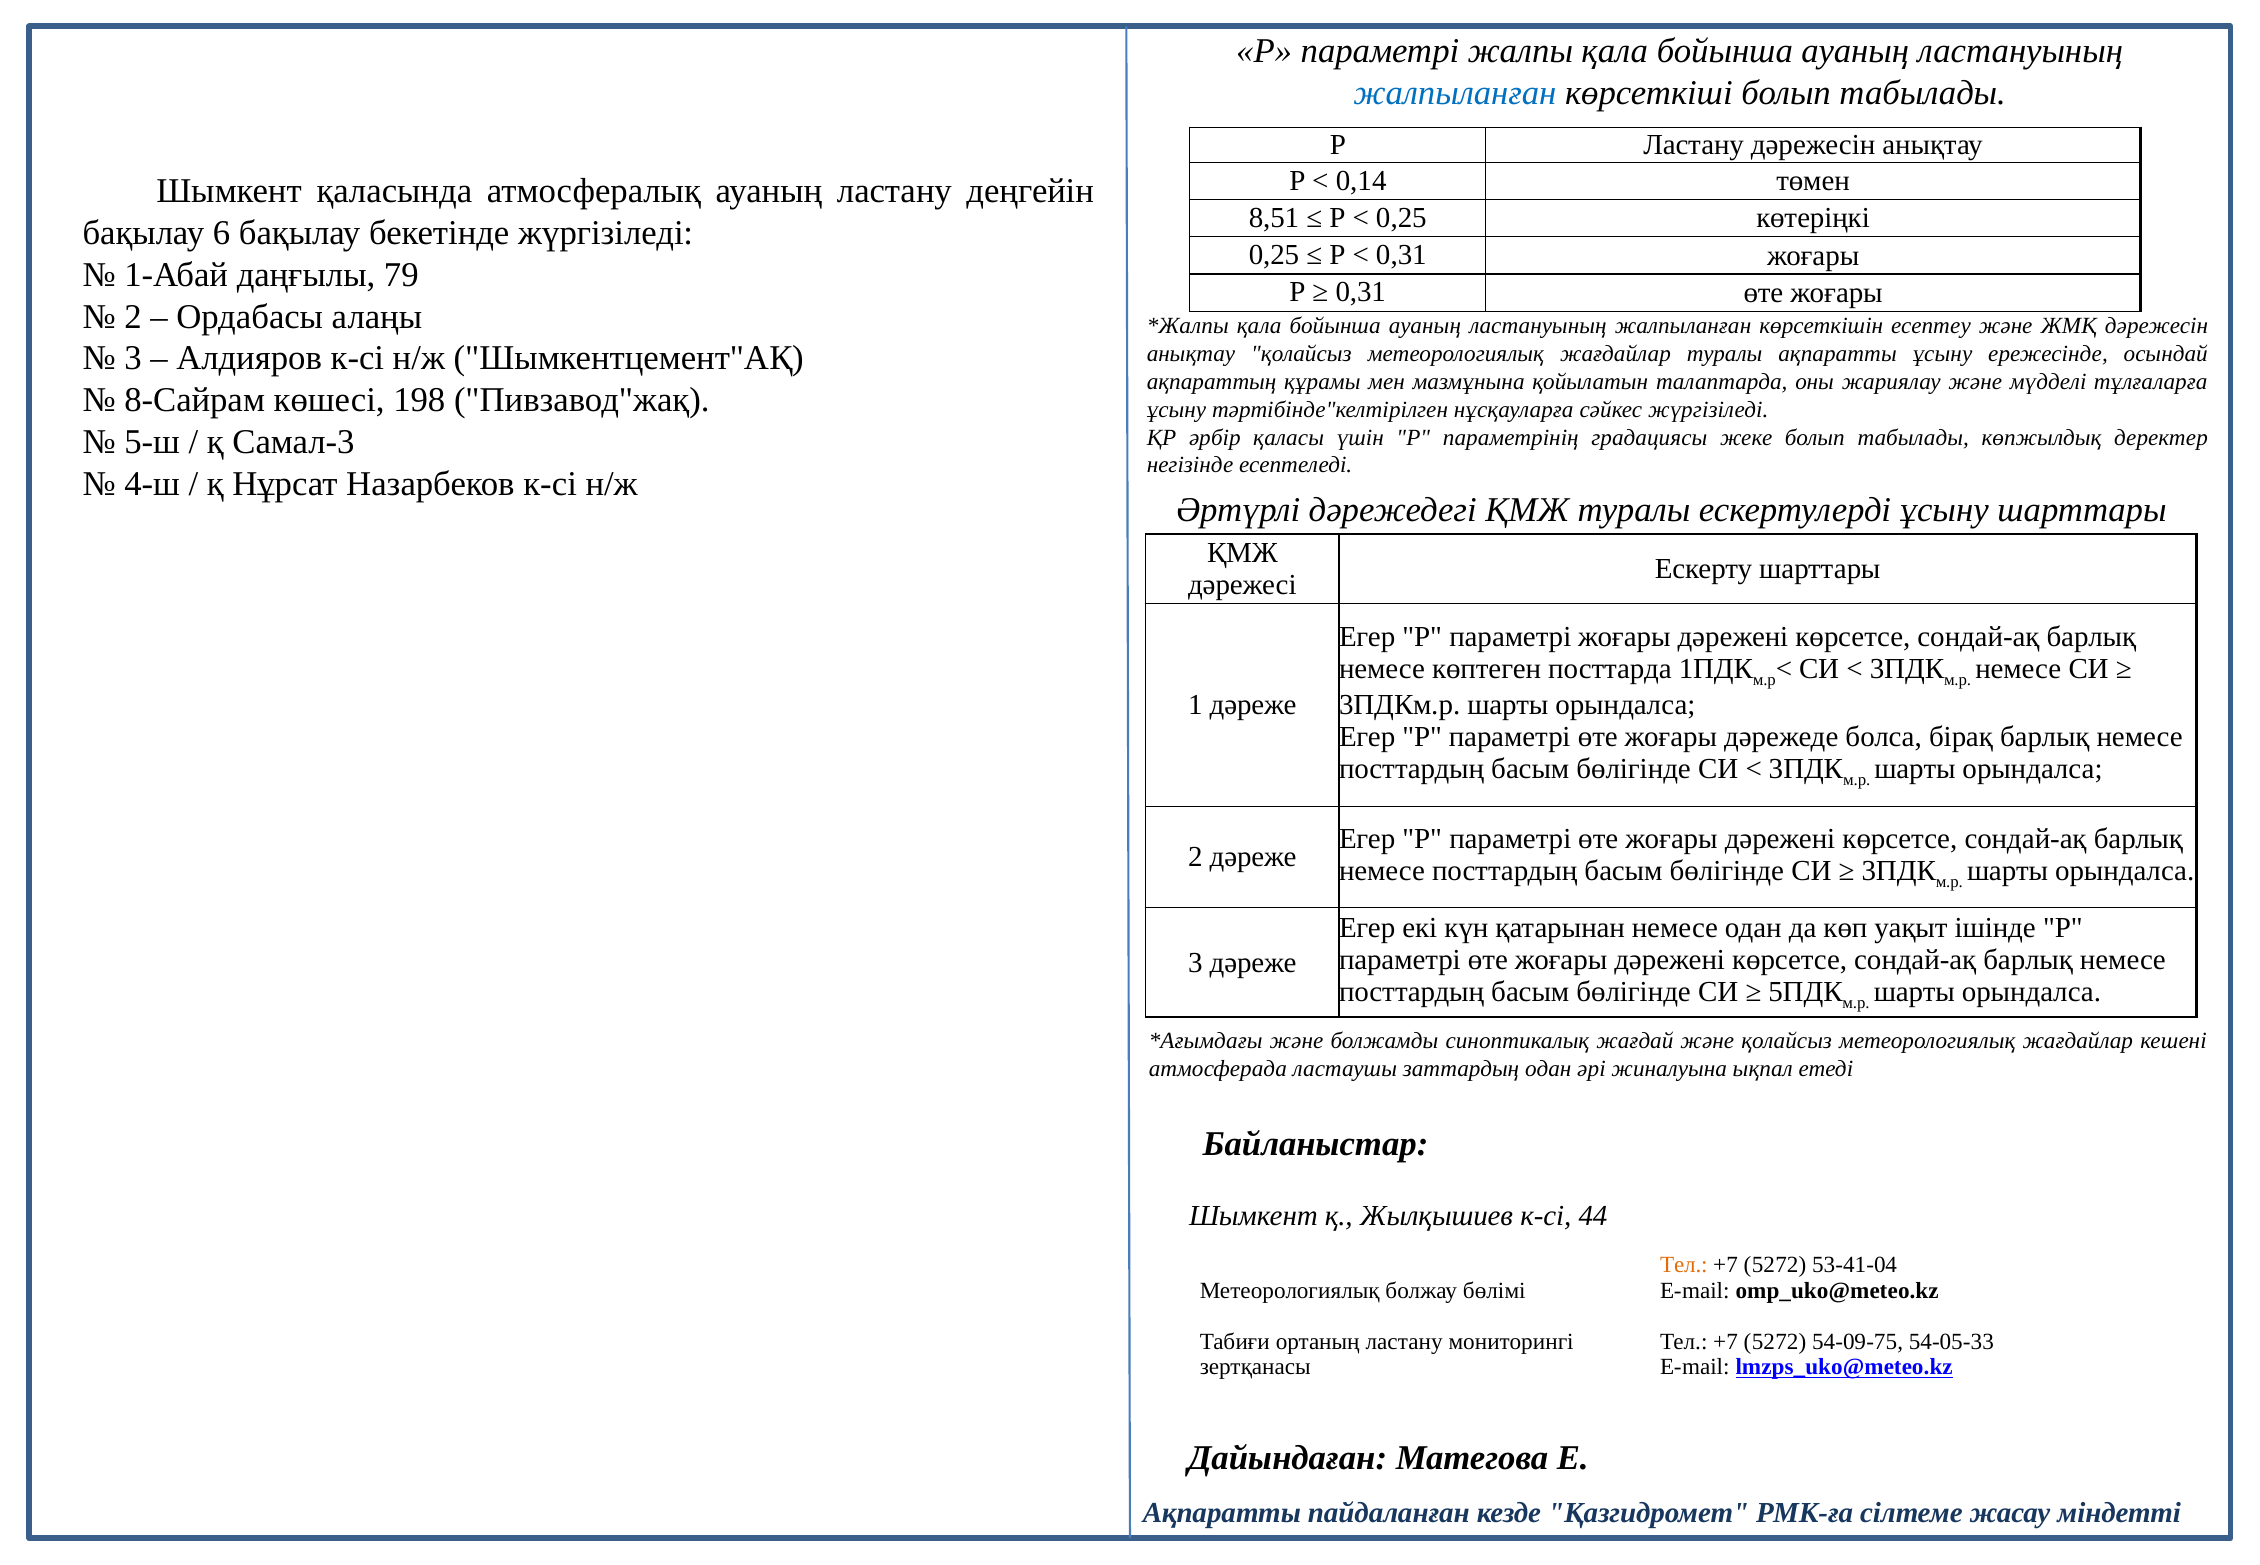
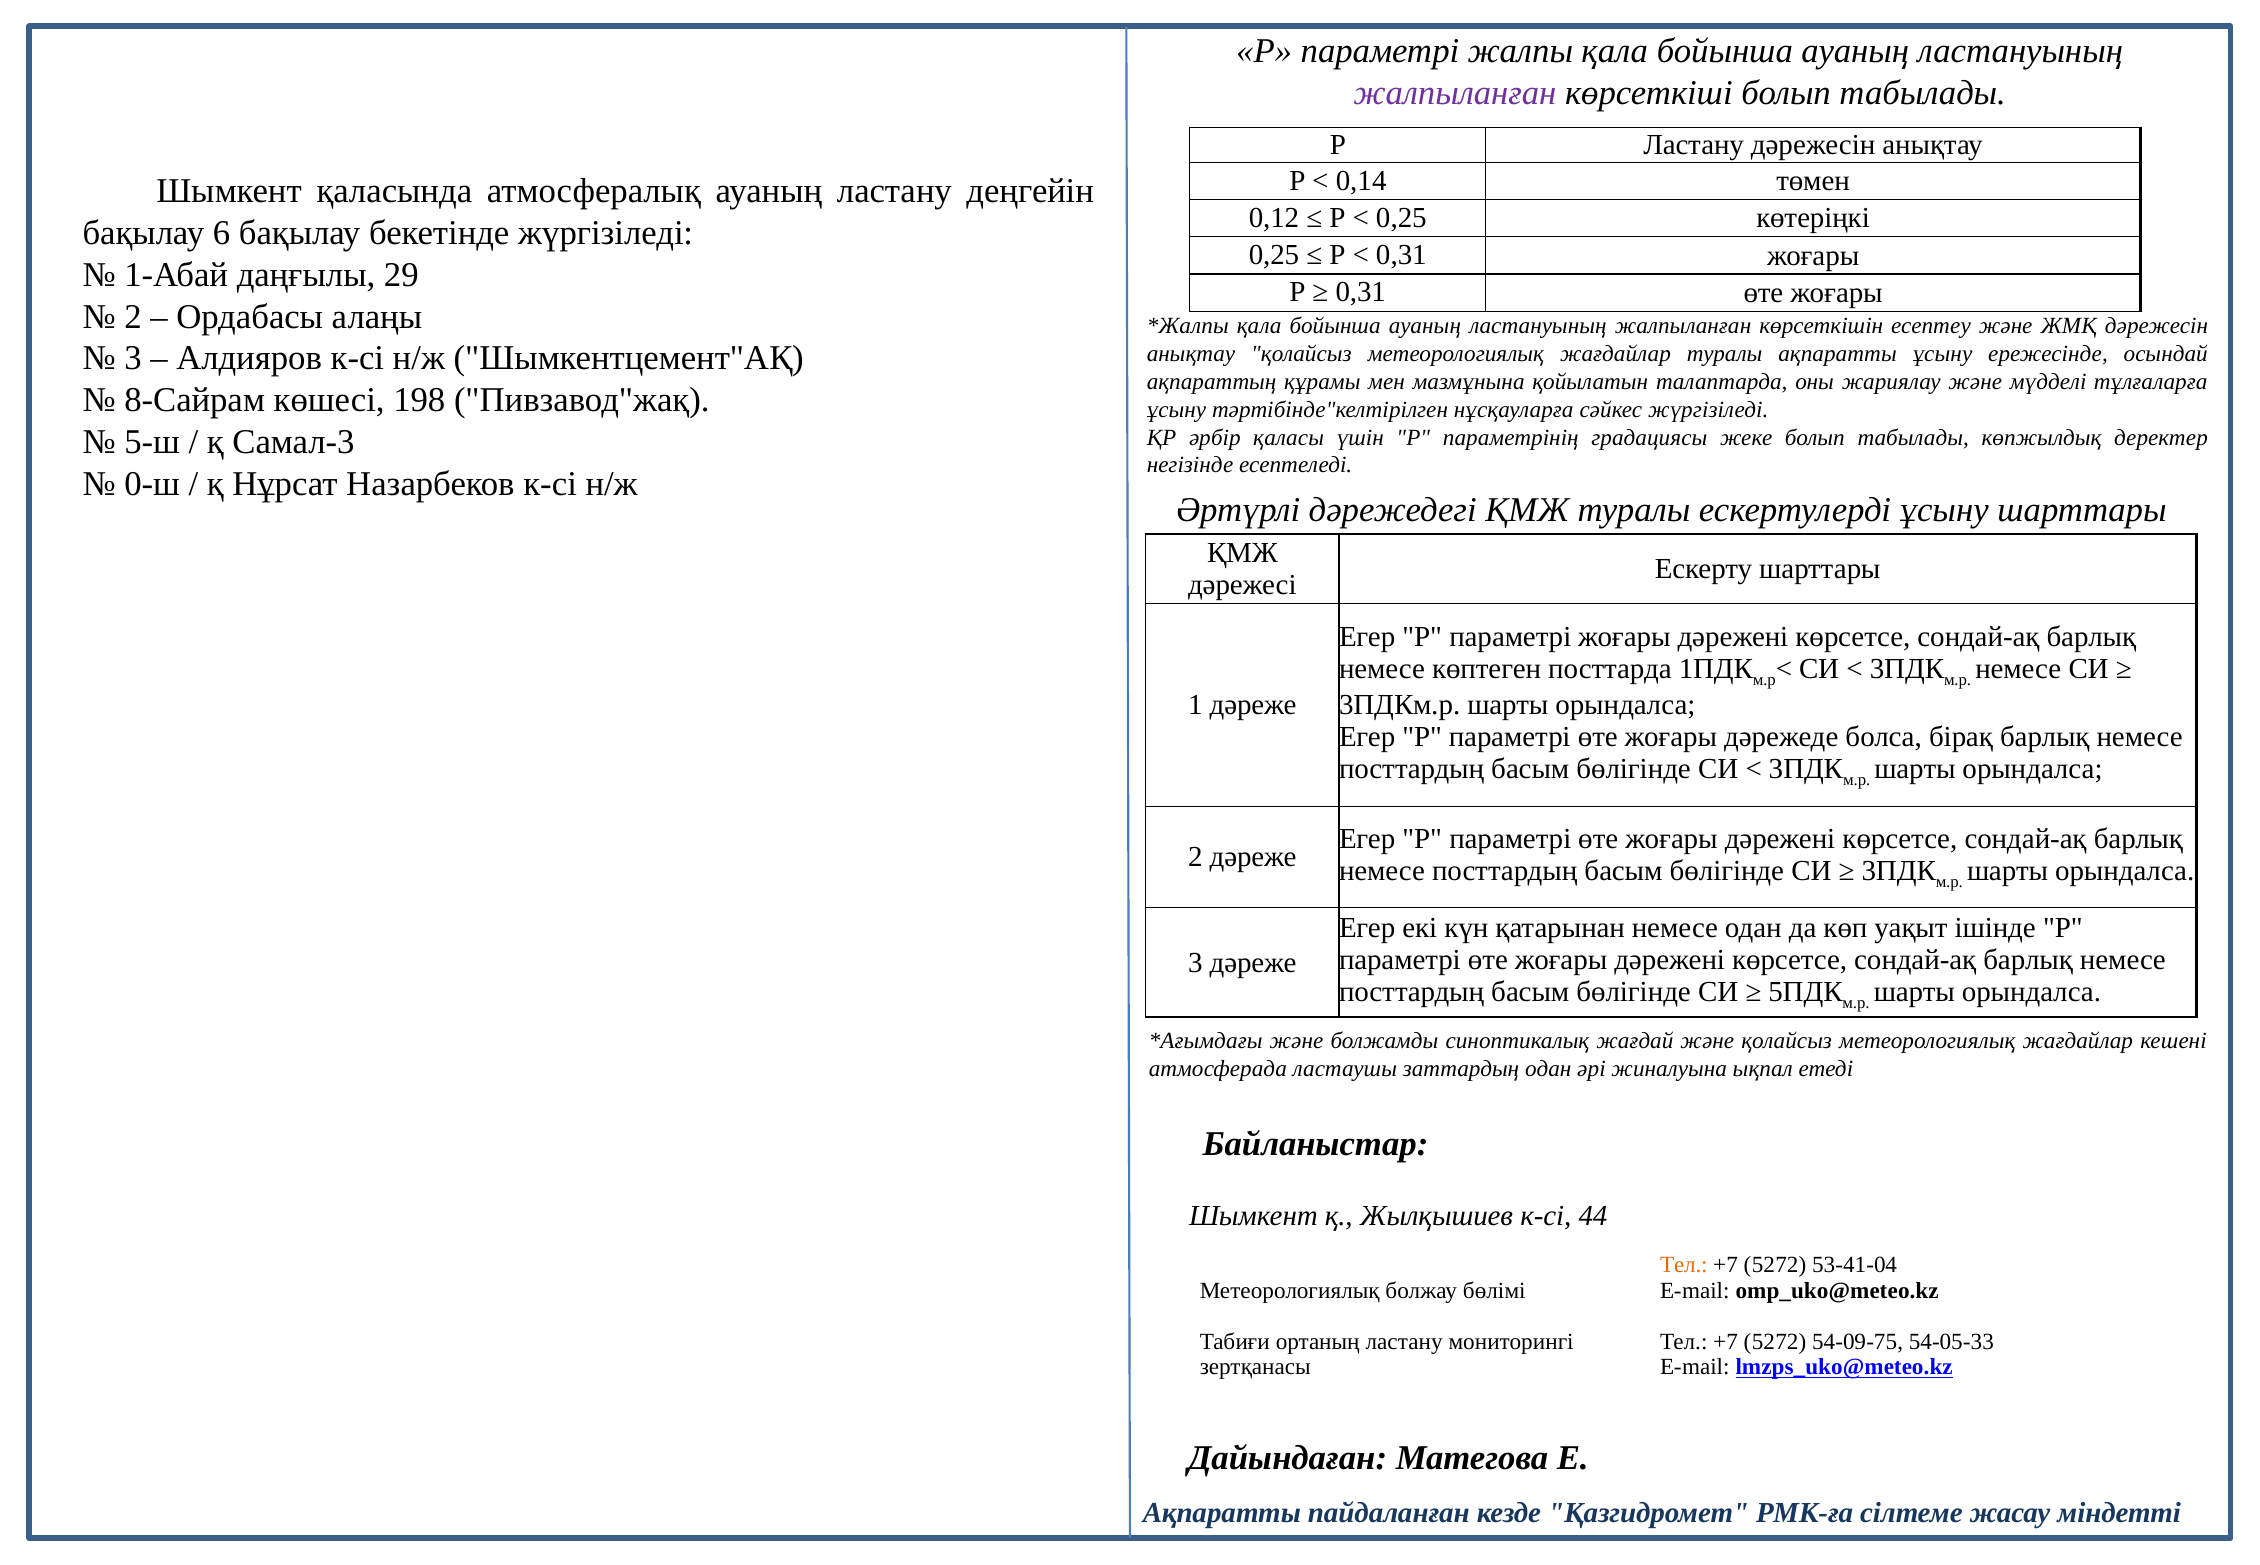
жалпыланған at (1455, 93) colour: blue -> purple
8,51: 8,51 -> 0,12
79: 79 -> 29
4-ш: 4-ш -> 0-ш
